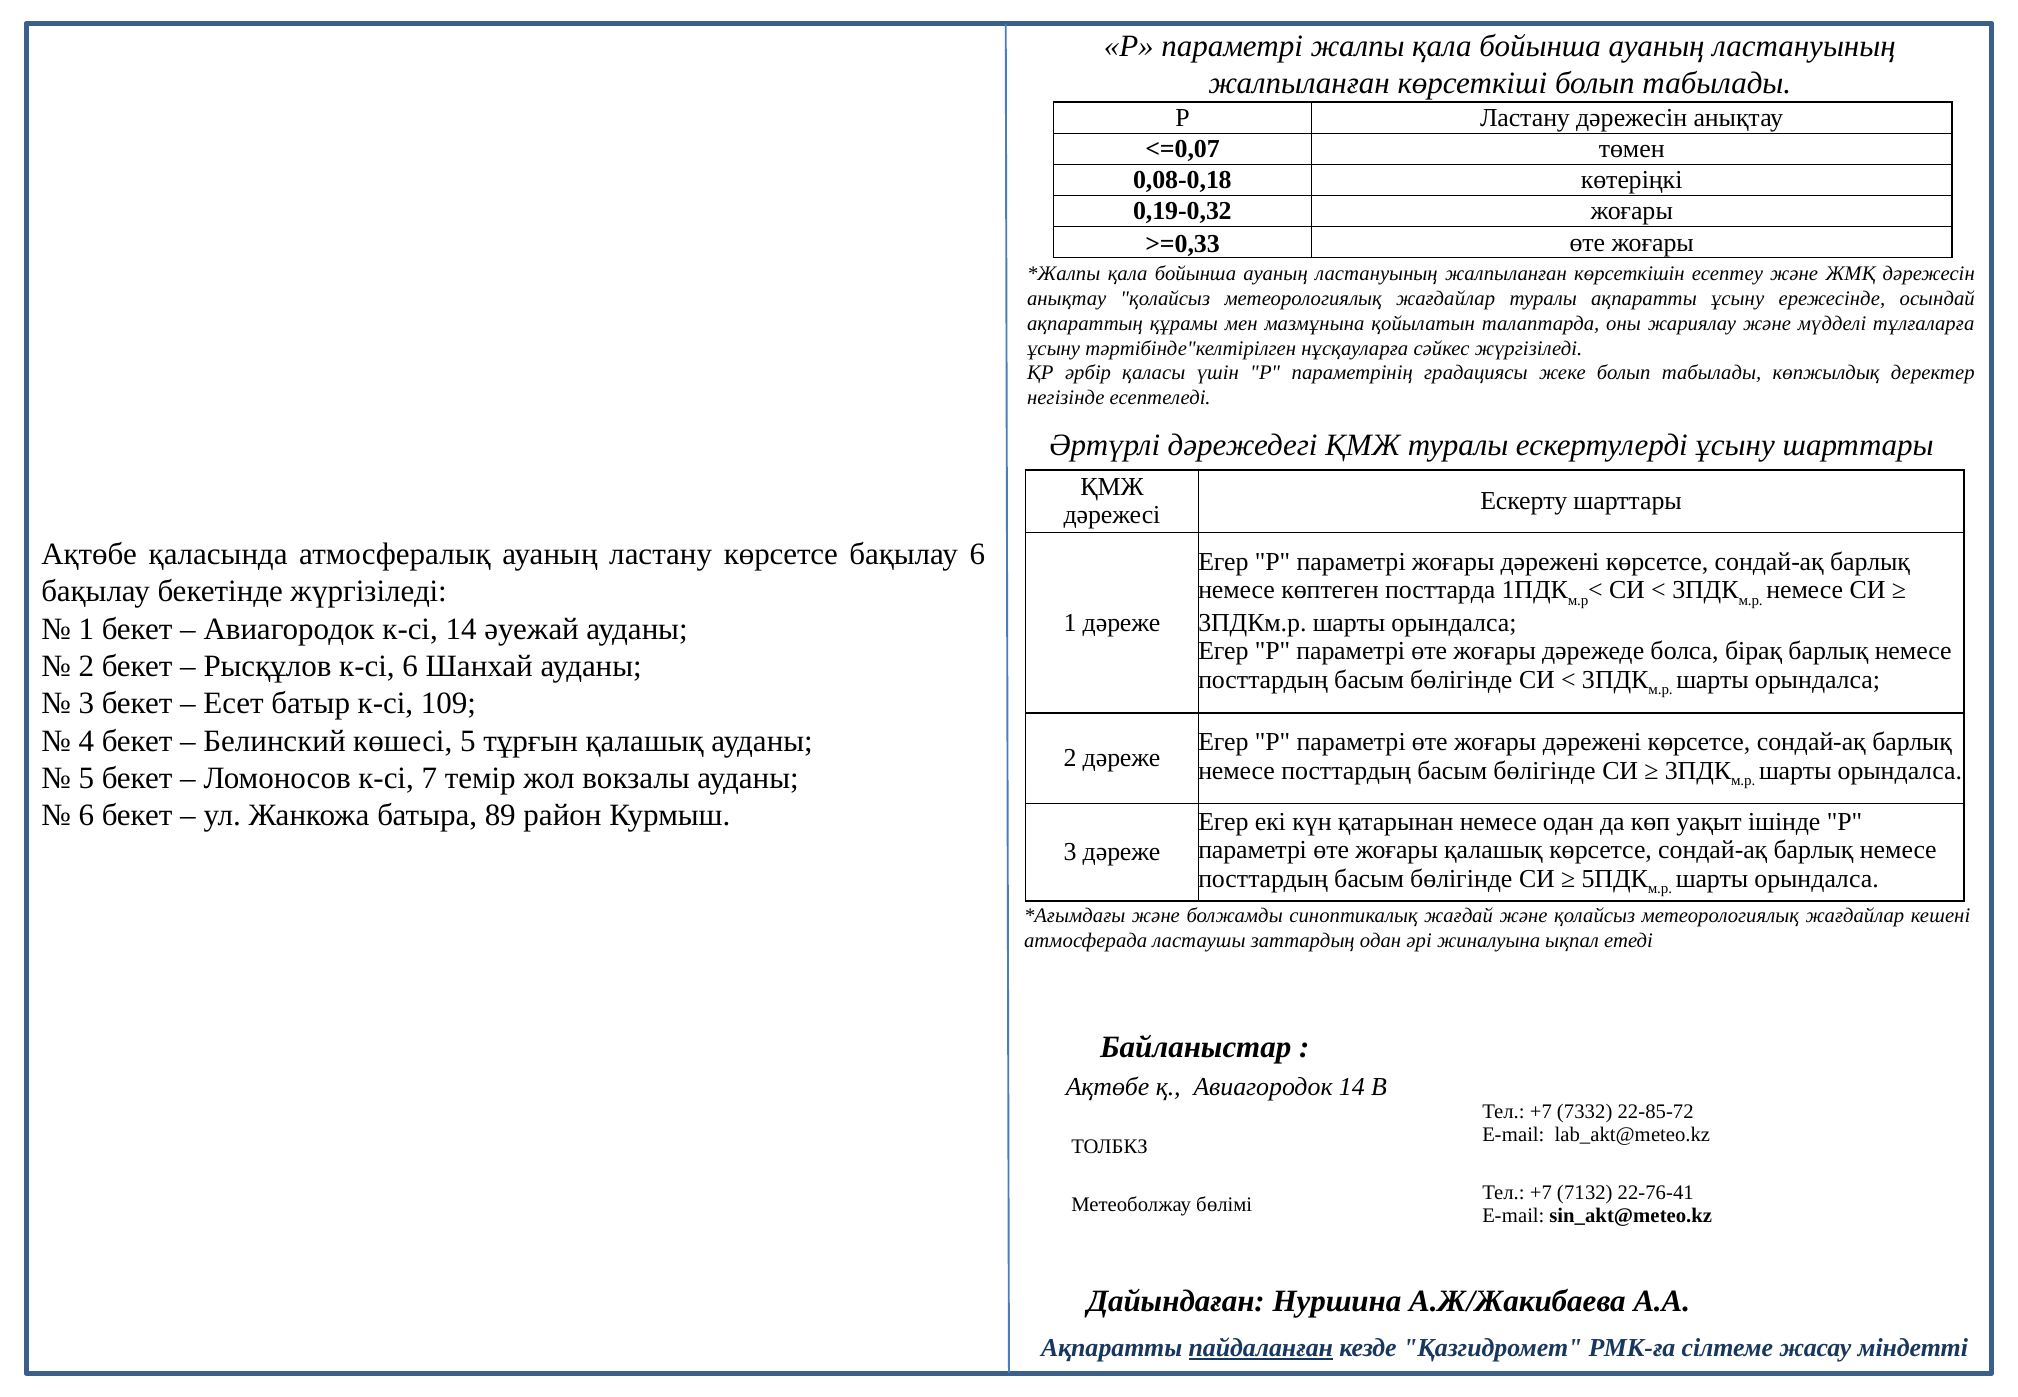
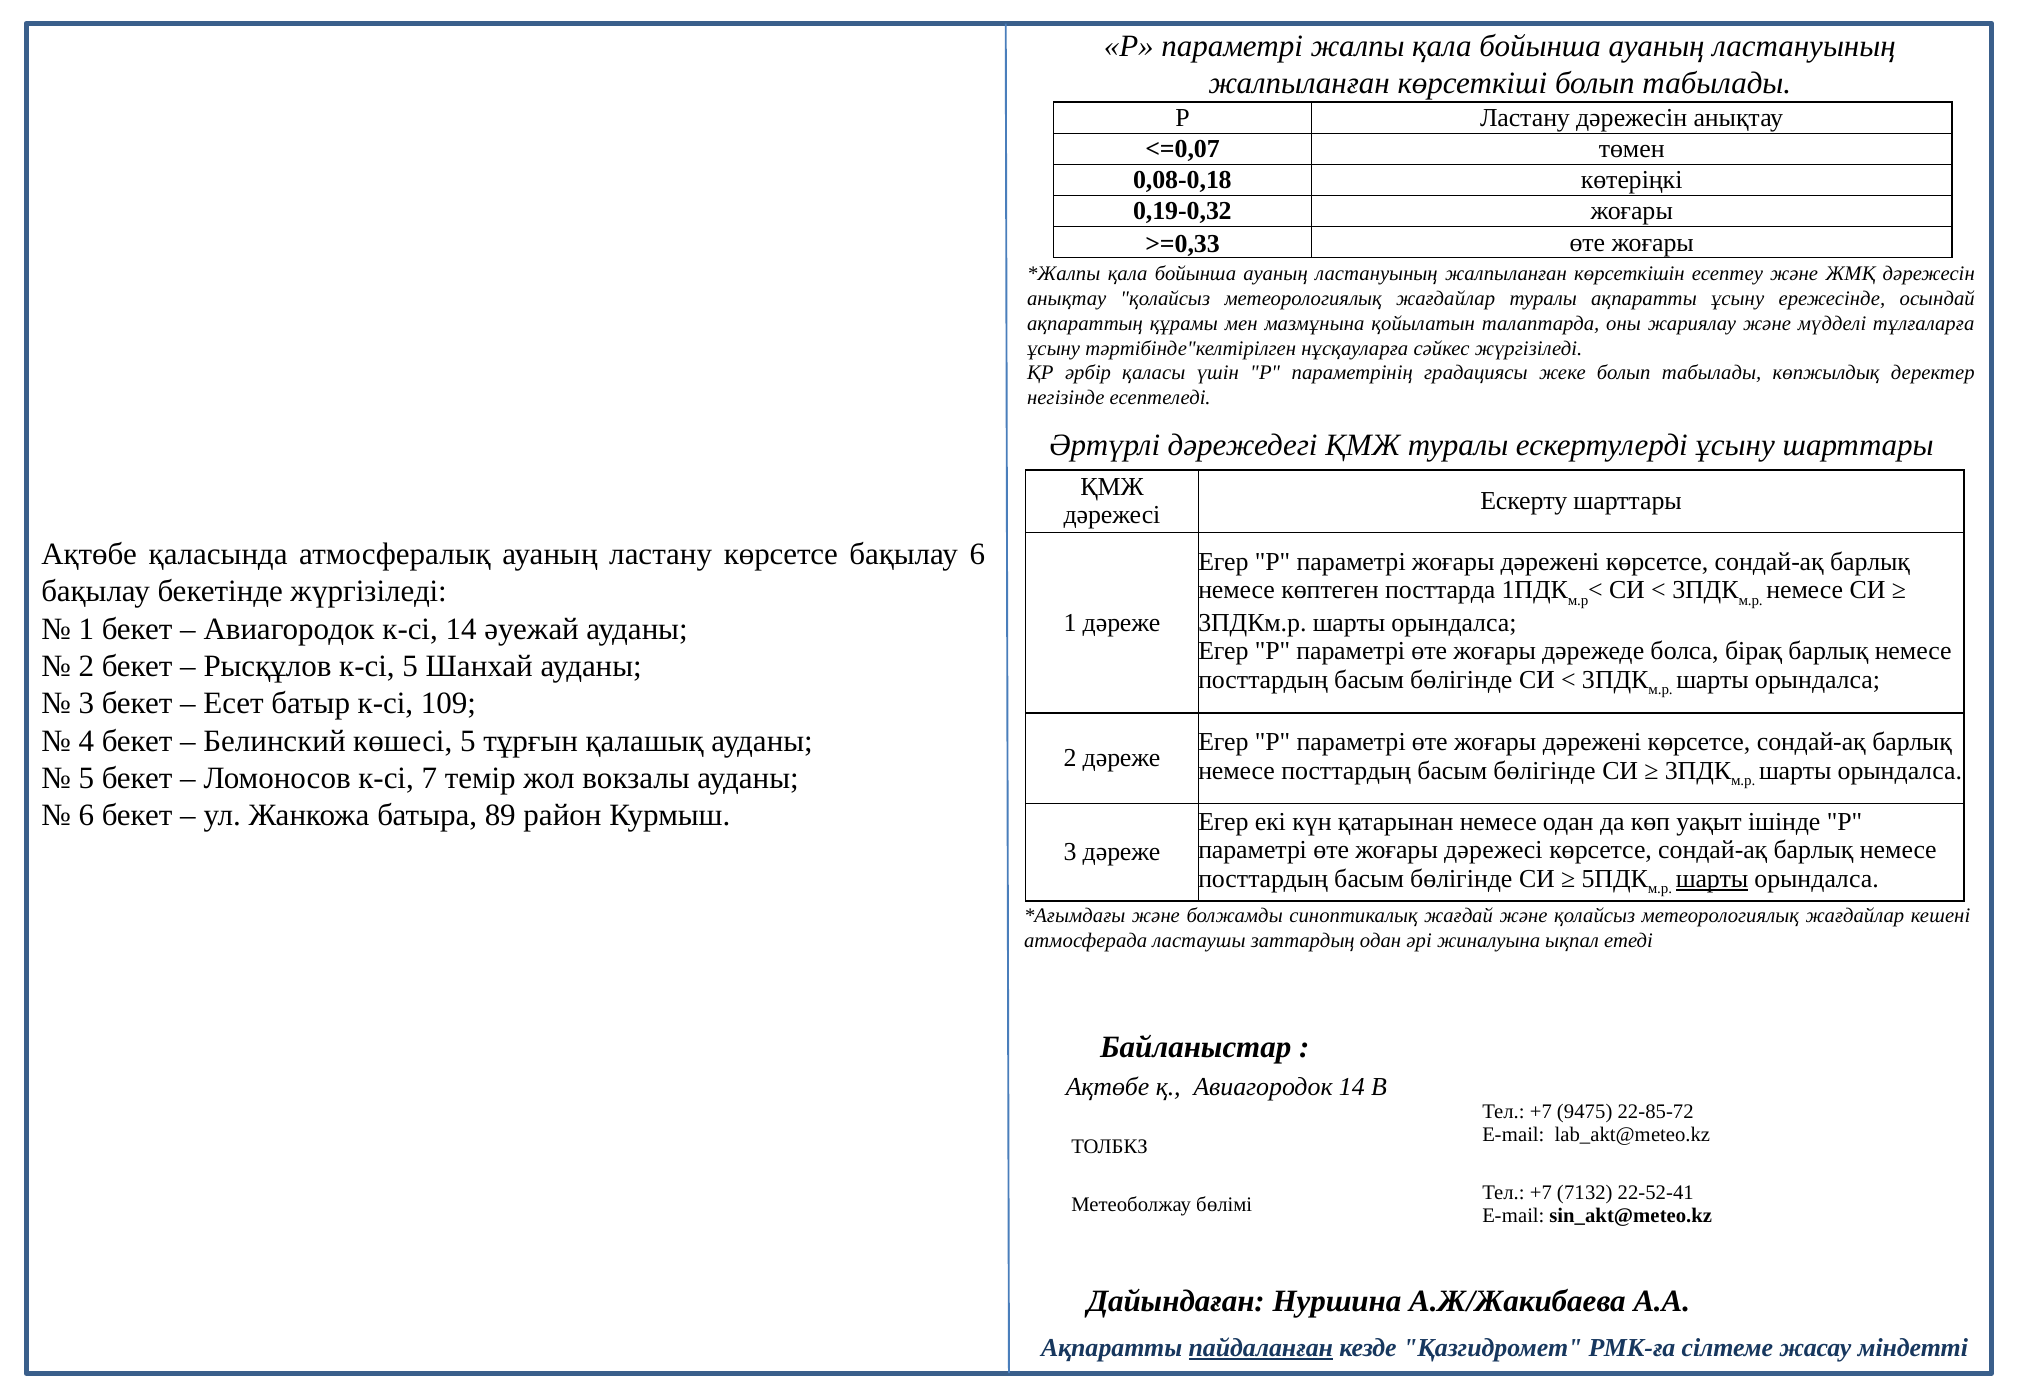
к-сі 6: 6 -> 5
жоғары қалашық: қалашық -> дәрежесі
шарты at (1712, 879) underline: none -> present
7332: 7332 -> 9475
22-76-41: 22-76-41 -> 22-52-41
